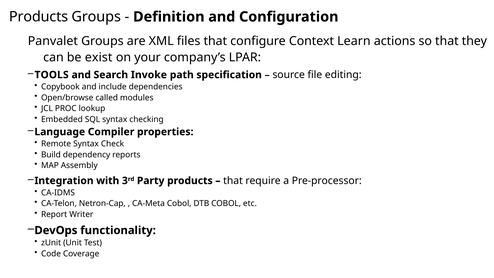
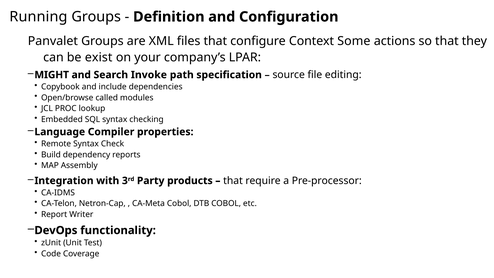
Products at (39, 17): Products -> Running
Learn: Learn -> Some
TOOLS: TOOLS -> MIGHT
